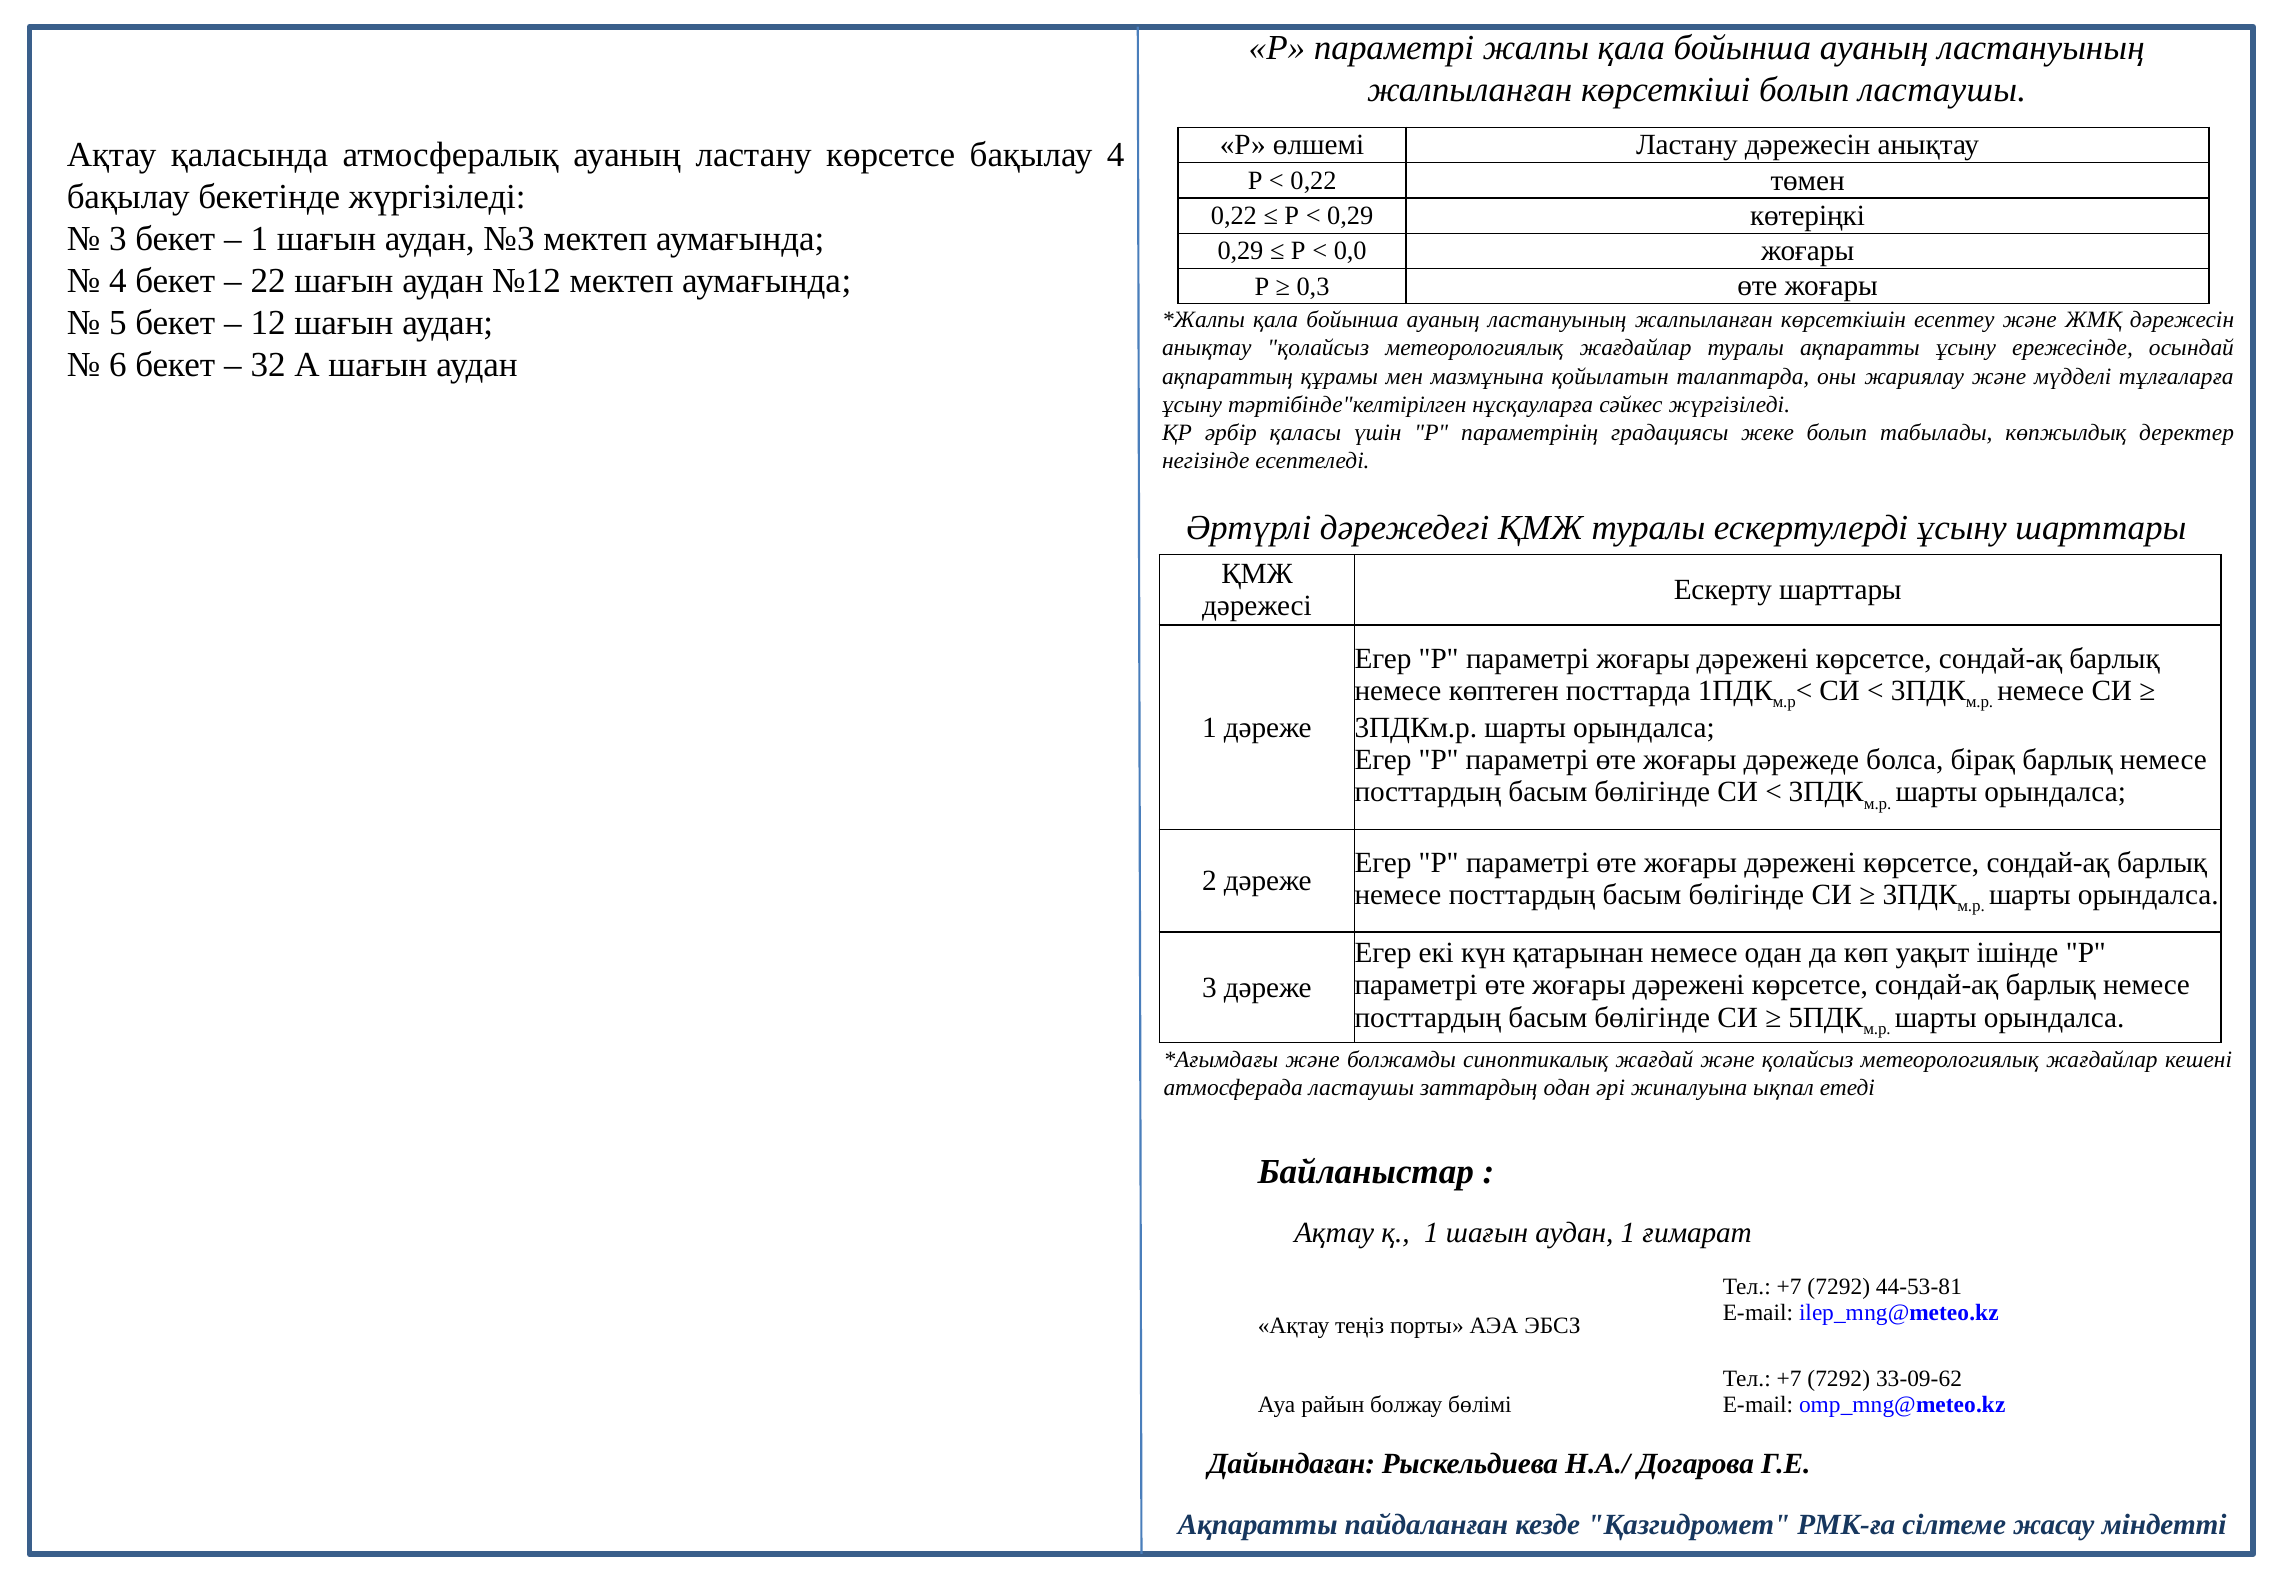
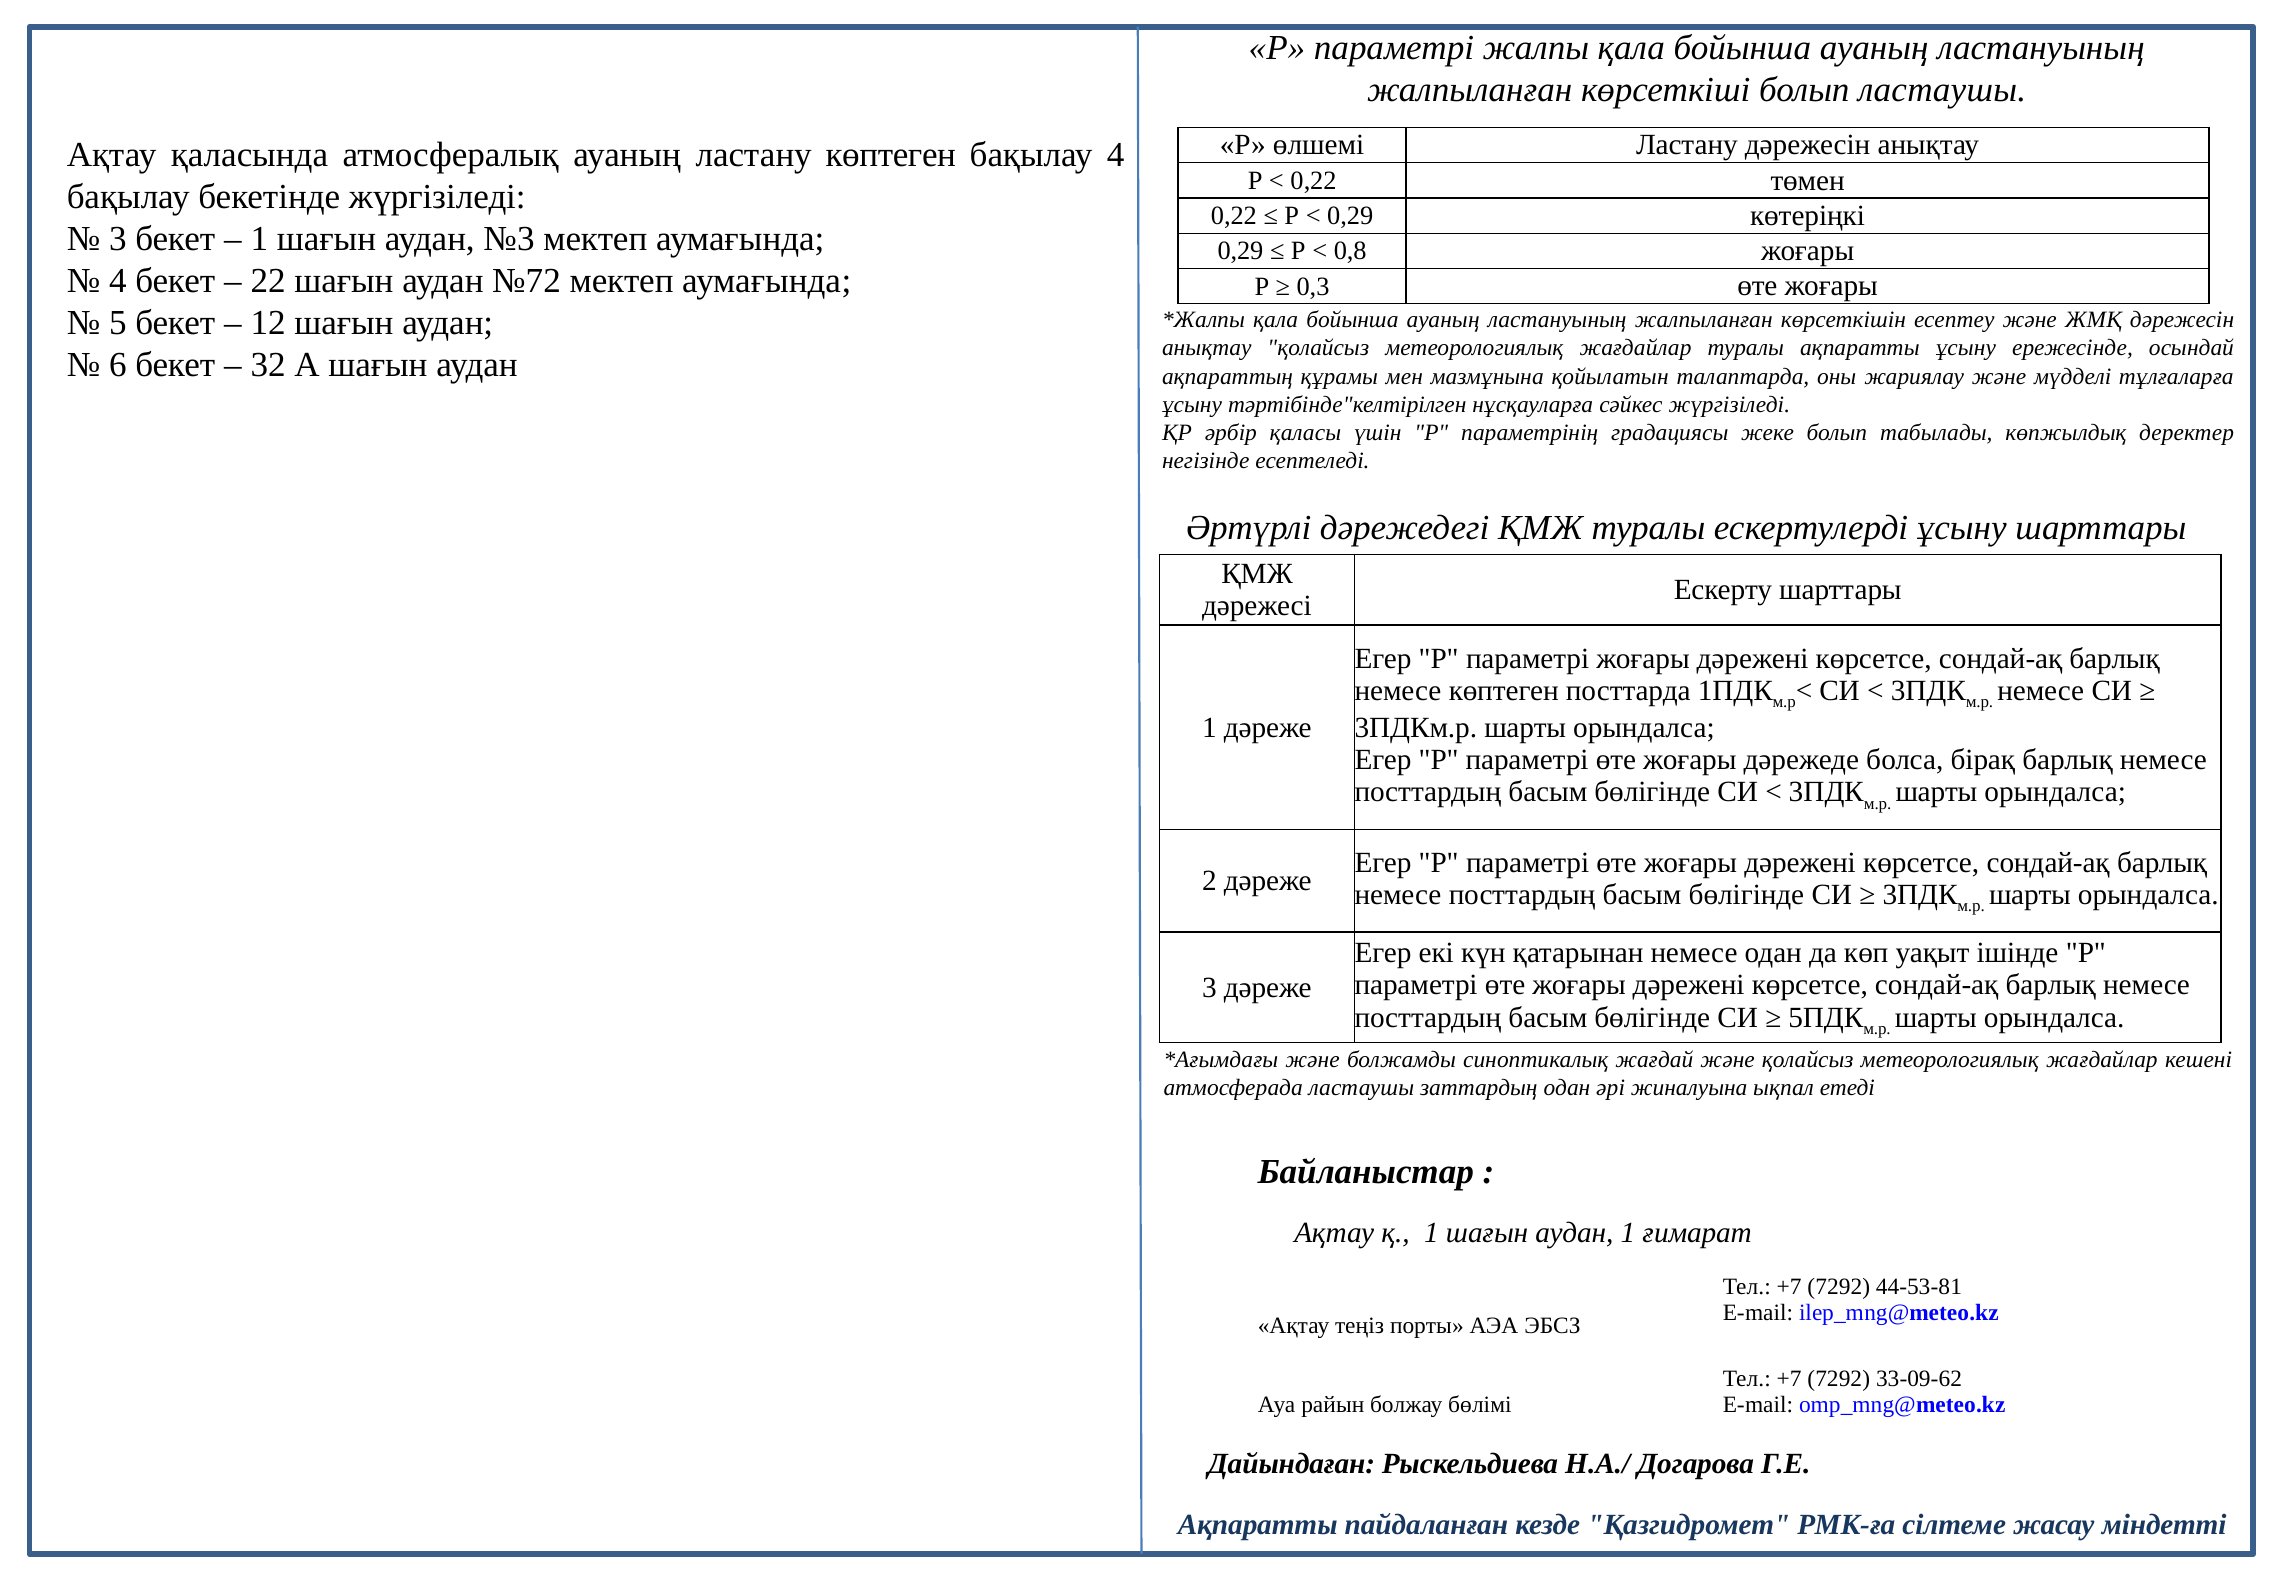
ластану көрсетсе: көрсетсе -> көптеген
0,0: 0,0 -> 0,8
№12: №12 -> №72
